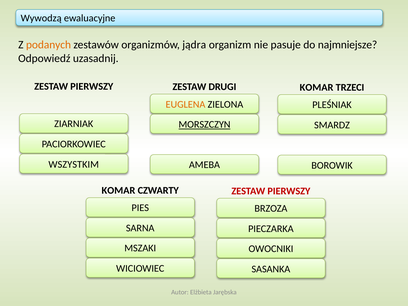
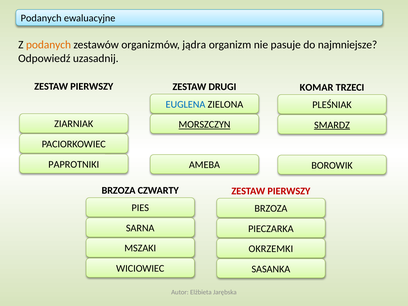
Wywodzą at (41, 18): Wywodzą -> Podanych
EUGLENA colour: orange -> blue
SMARDZ underline: none -> present
WSZYSTKIM: WSZYSTKIM -> PAPROTNIKI
KOMAR at (118, 191): KOMAR -> BRZOZA
OWOCNIKI: OWOCNIKI -> OKRZEMKI
